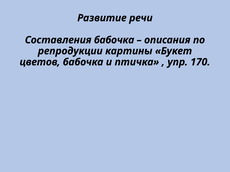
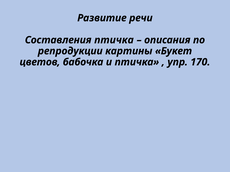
Составления бабочка: бабочка -> птичка
